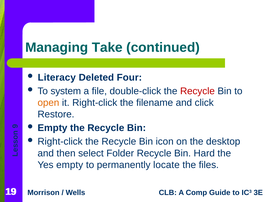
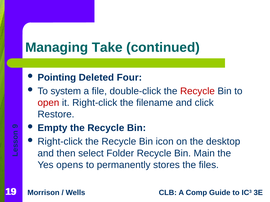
Literacy: Literacy -> Pointing
open colour: orange -> red
Hard: Hard -> Main
Yes empty: empty -> opens
locate: locate -> stores
